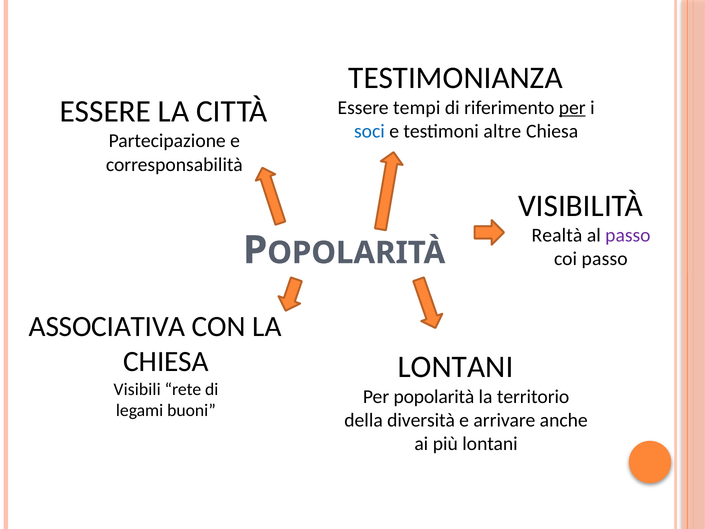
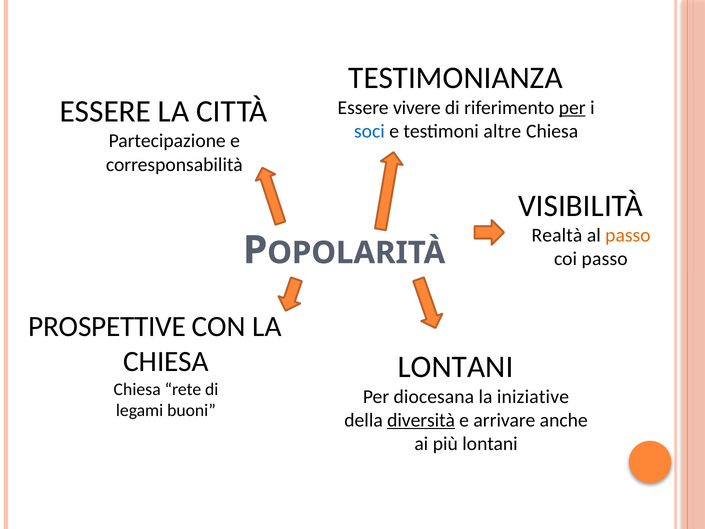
tempi: tempi -> vivere
passo at (628, 235) colour: purple -> orange
ASSOCIATIVA: ASSOCIATIVA -> PROSPETTIVE
Visibili at (137, 389): Visibili -> Chiesa
popolarità: popolarità -> diocesana
territorio: territorio -> iniziative
diversità underline: none -> present
